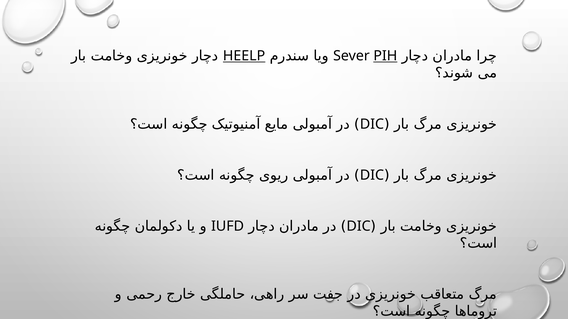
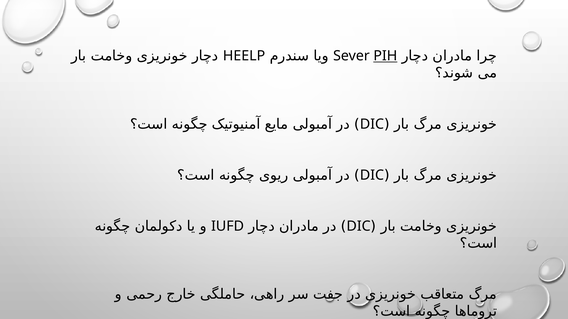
HEELP underline: present -> none
